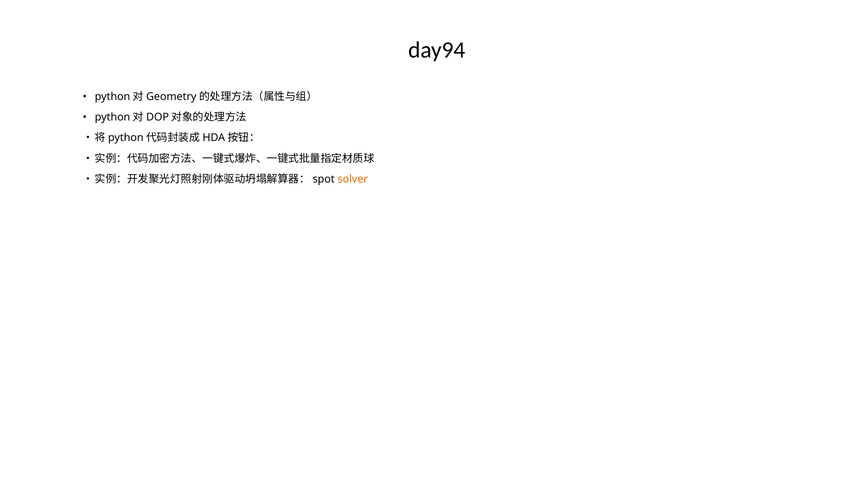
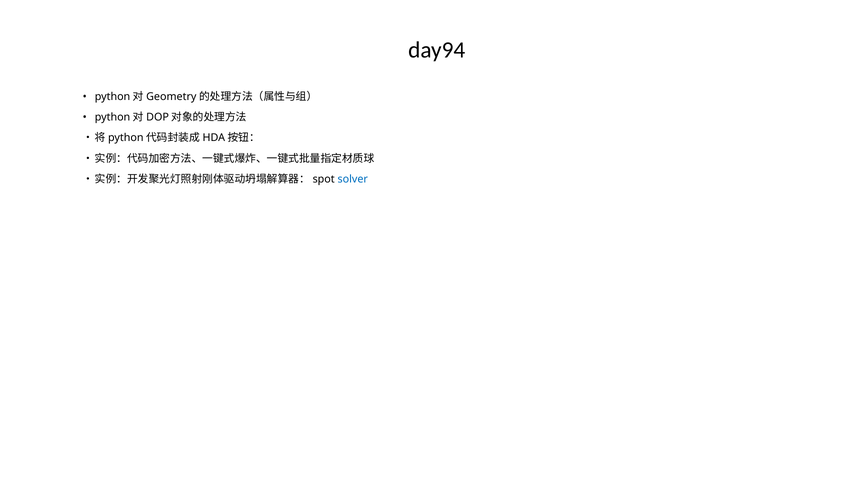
solver colour: orange -> blue
